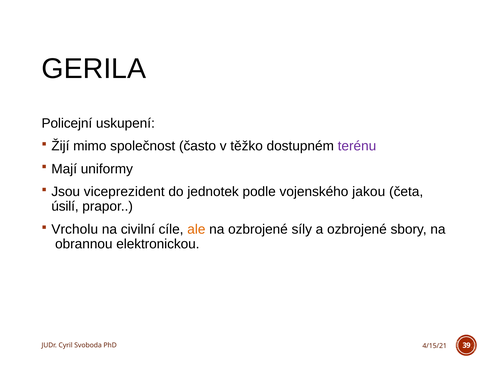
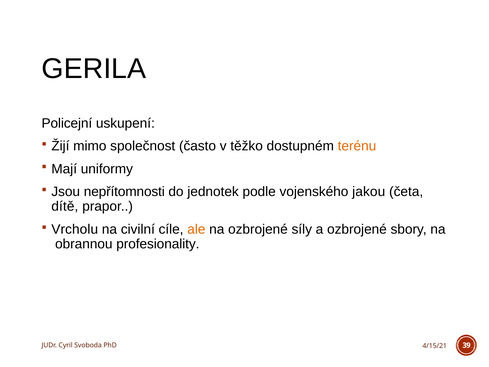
terénu colour: purple -> orange
viceprezident: viceprezident -> nepřítomnosti
úsilí: úsilí -> dítě
elektronickou: elektronickou -> profesionality
